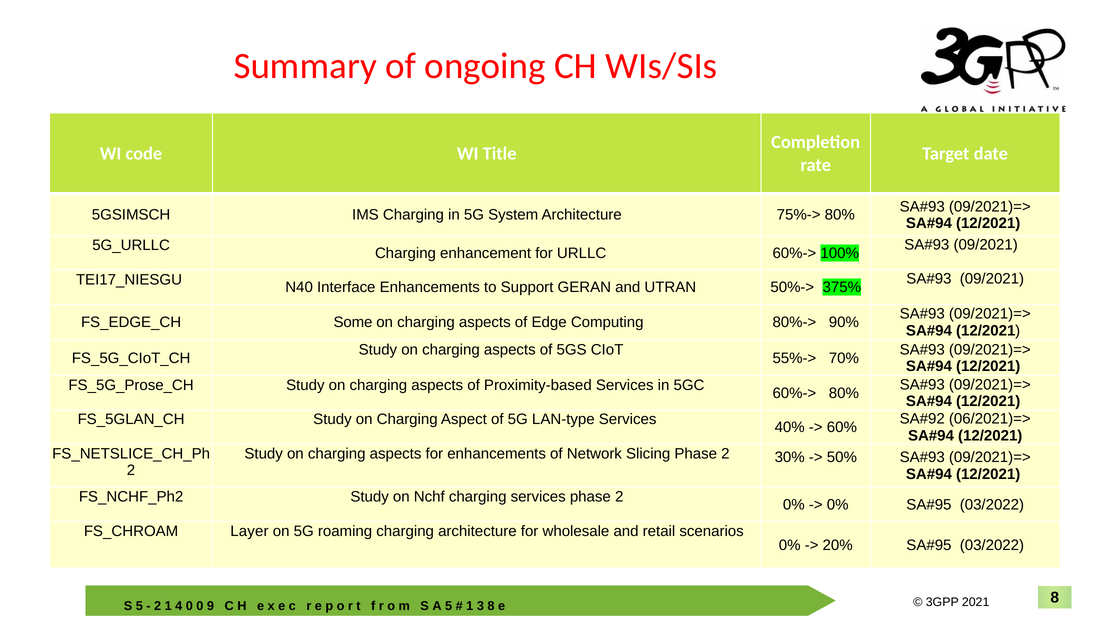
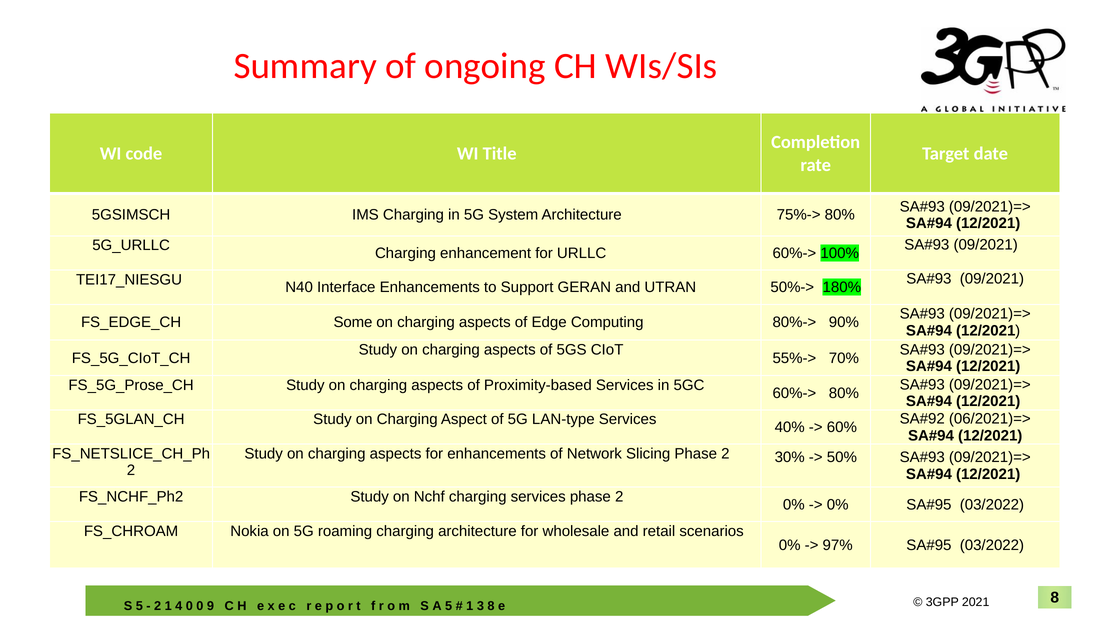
375%: 375% -> 180%
Layer: Layer -> Nokia
20%: 20% -> 97%
